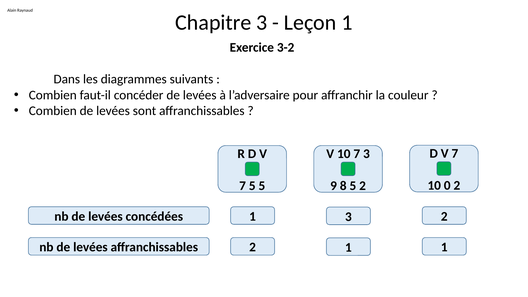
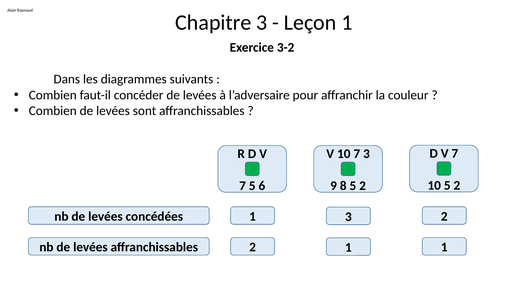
10 0: 0 -> 5
5 5: 5 -> 6
